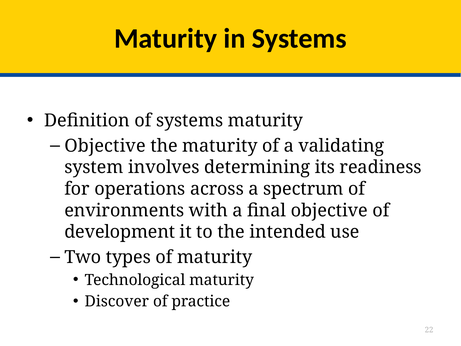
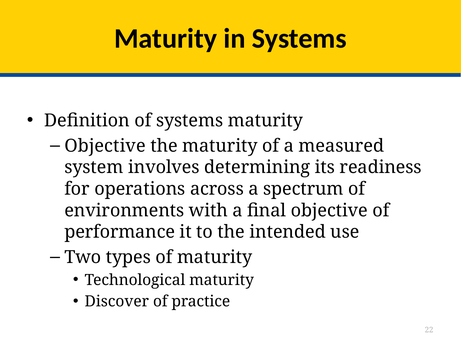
validating: validating -> measured
development: development -> performance
